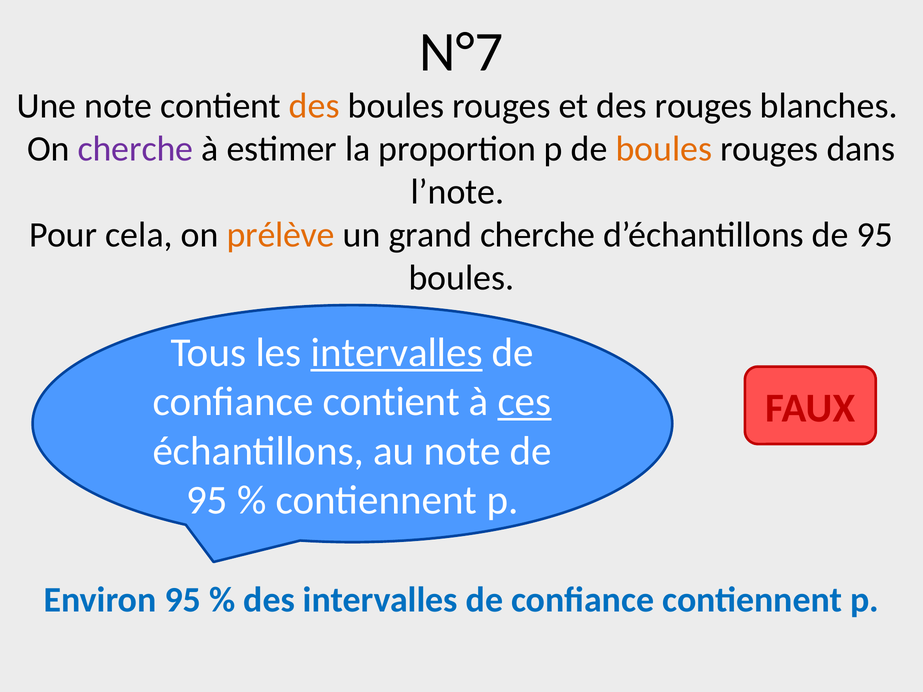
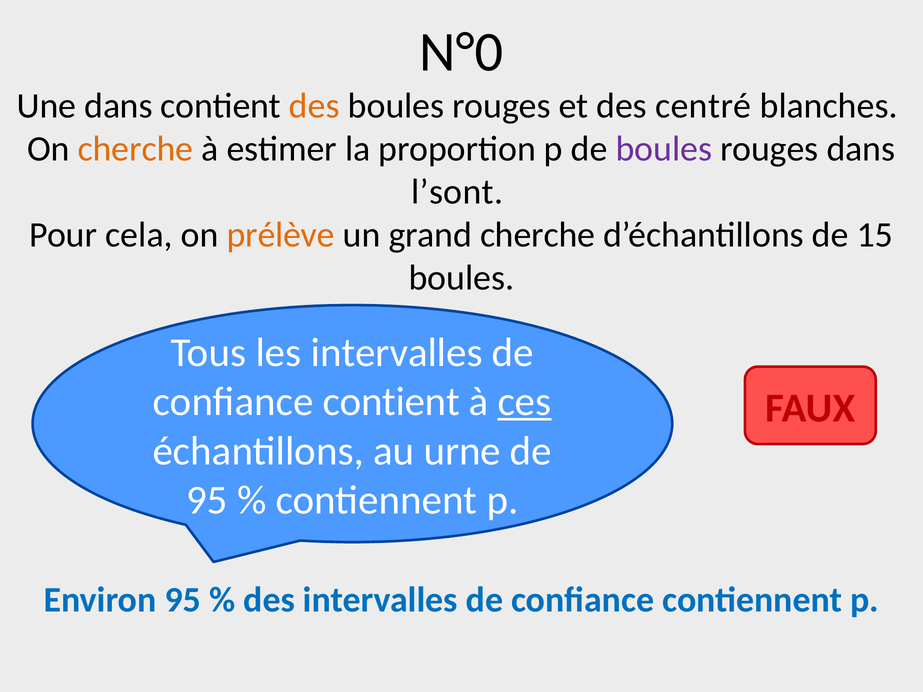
N°7: N°7 -> N°0
Une note: note -> dans
des rouges: rouges -> centré
cherche at (135, 149) colour: purple -> orange
boules at (664, 149) colour: orange -> purple
l’note: l’note -> l’sont
d’échantillons de 95: 95 -> 15
intervalles at (397, 353) underline: present -> none
au note: note -> urne
